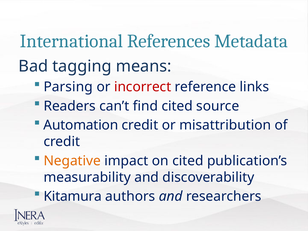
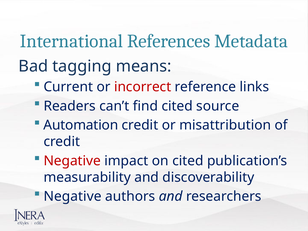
Parsing: Parsing -> Current
Negative at (72, 161) colour: orange -> red
Kitamura at (73, 196): Kitamura -> Negative
